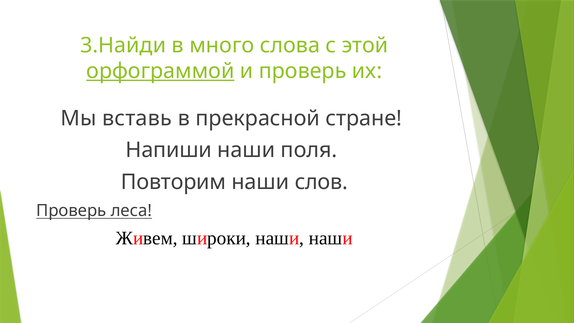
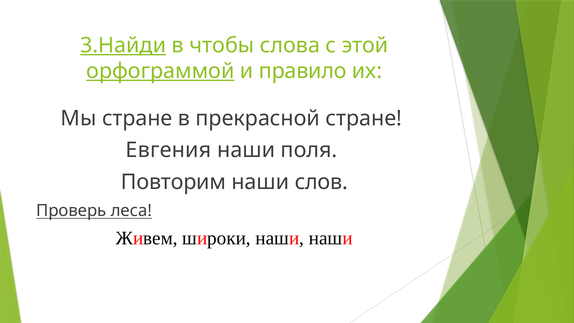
3.Найди underline: none -> present
много: много -> чтобы
и проверь: проверь -> правило
Мы вставь: вставь -> стране
Напиши: Напиши -> Евгения
